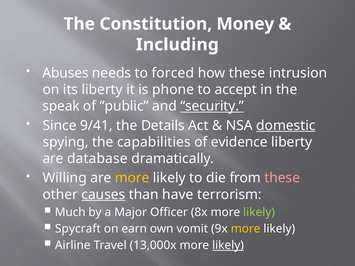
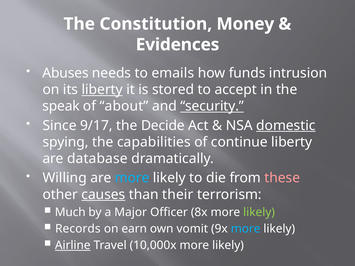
Including: Including -> Evidences
forced: forced -> emails
how these: these -> funds
liberty at (102, 90) underline: none -> present
phone: phone -> stored
public: public -> about
9/41: 9/41 -> 9/17
Details: Details -> Decide
evidence: evidence -> continue
more at (132, 178) colour: yellow -> light blue
have: have -> their
Spycraft: Spycraft -> Records
more at (246, 229) colour: yellow -> light blue
Airline underline: none -> present
13,000x: 13,000x -> 10,000x
likely at (228, 245) underline: present -> none
